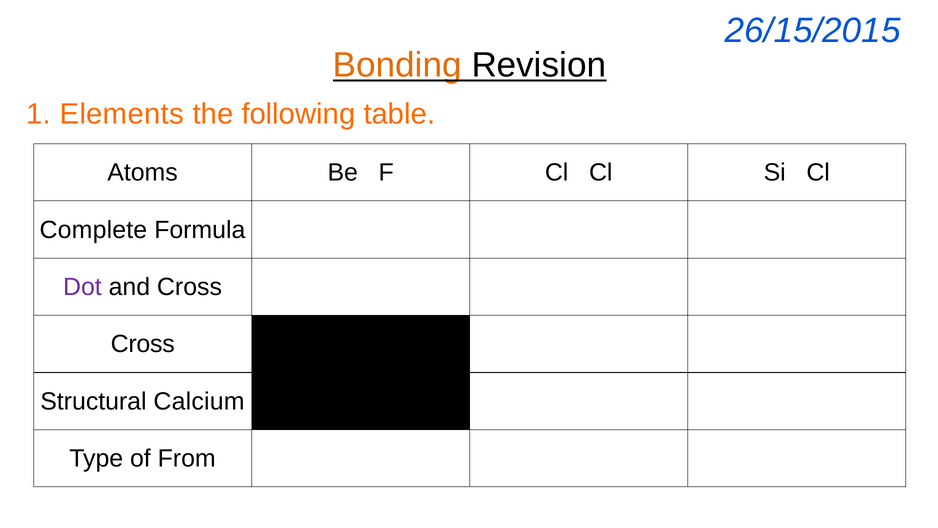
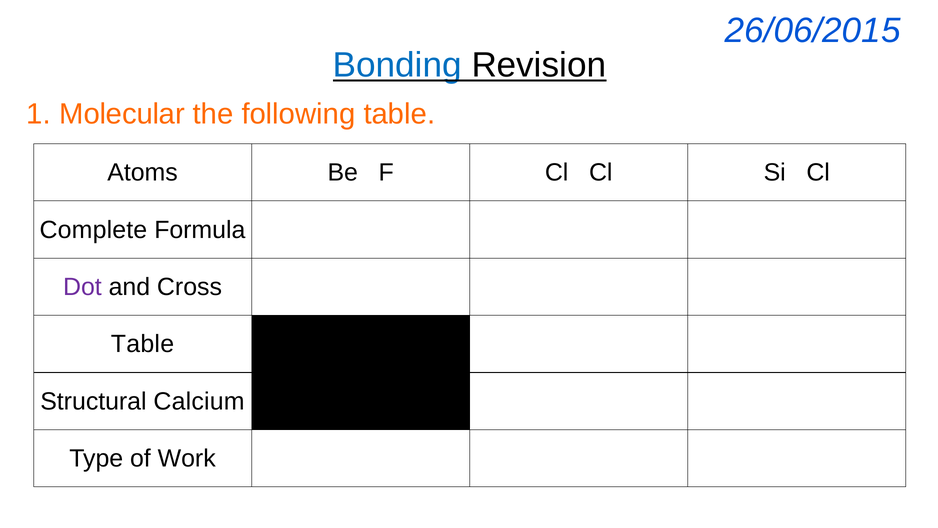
26/15/2015: 26/15/2015 -> 26/06/2015
Bonding colour: orange -> blue
Elements: Elements -> Molecular
Cross at (143, 344): Cross -> Table
From: From -> Work
